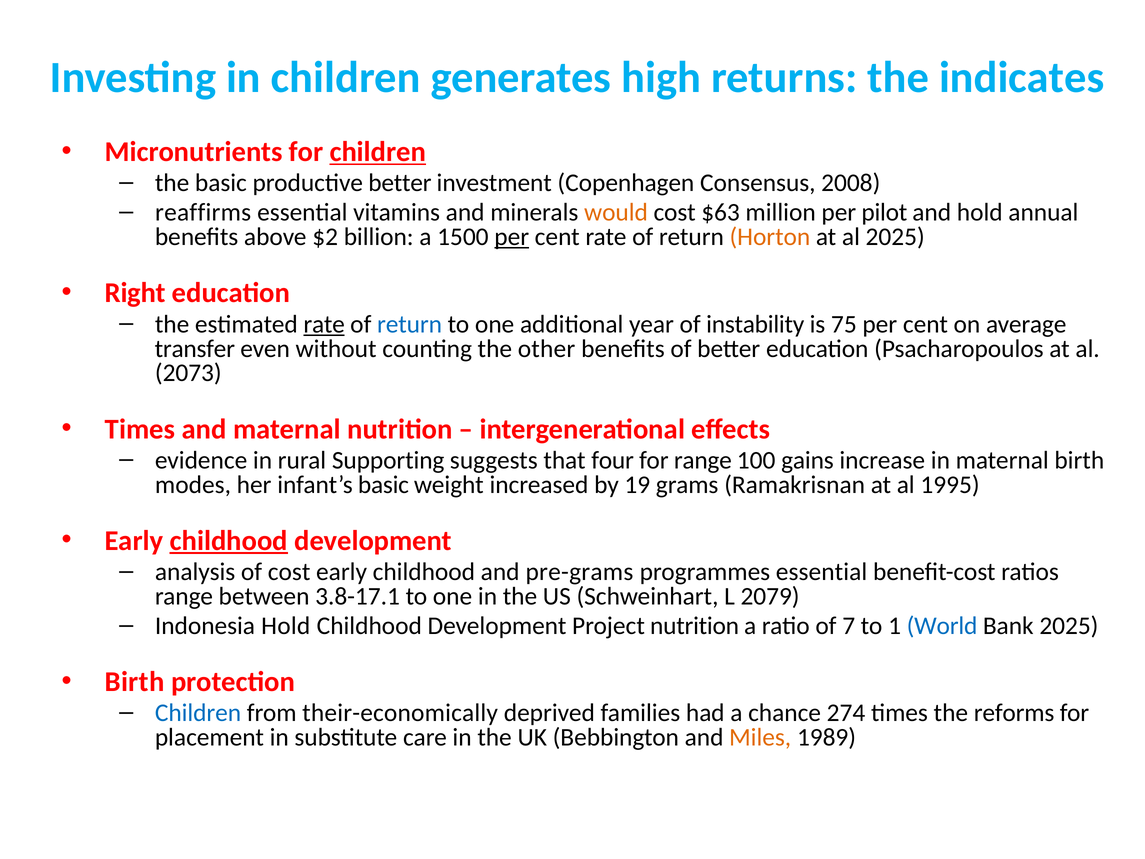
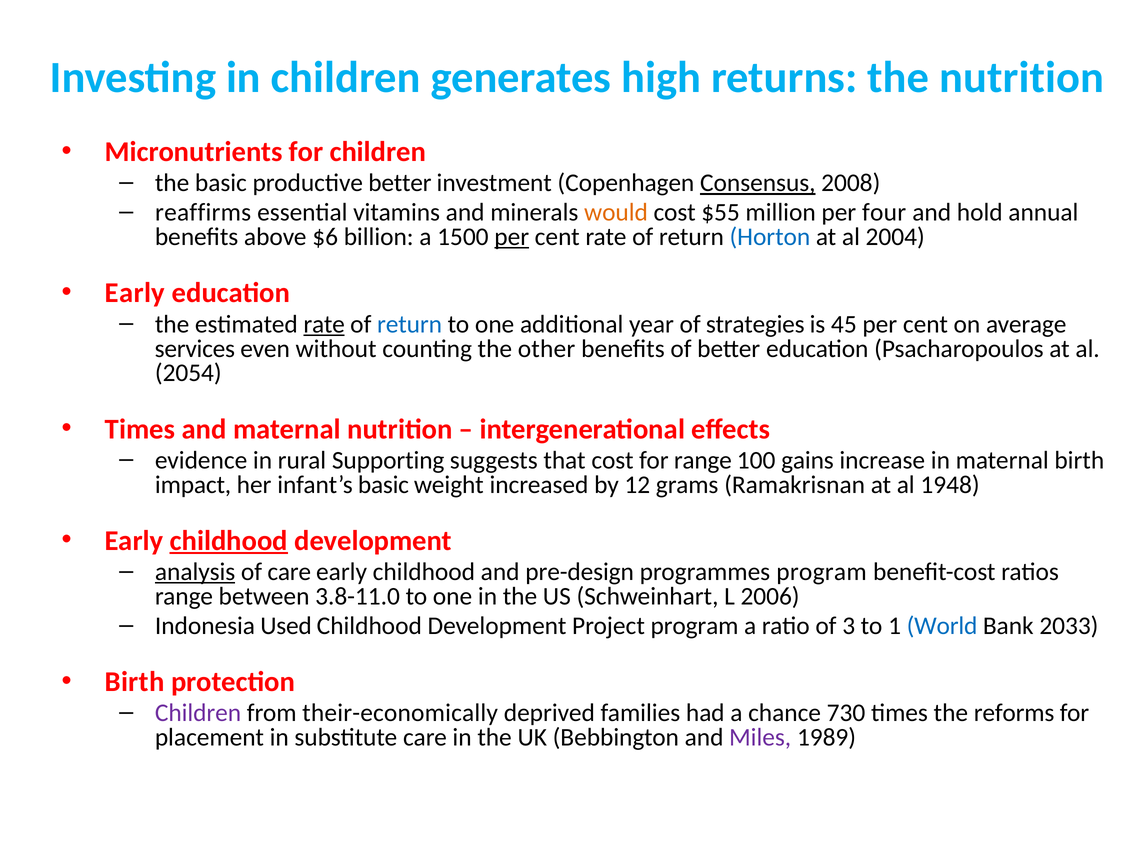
the indicates: indicates -> nutrition
children at (378, 152) underline: present -> none
Consensus underline: none -> present
$63: $63 -> $55
pilot: pilot -> four
$2: $2 -> $6
Horton colour: orange -> blue
al 2025: 2025 -> 2004
Right at (135, 293): Right -> Early
instability: instability -> strategies
75: 75 -> 45
transfer: transfer -> services
2073: 2073 -> 2054
that four: four -> cost
modes: modes -> impact
19: 19 -> 12
1995: 1995 -> 1948
analysis underline: none -> present
of cost: cost -> care
pre-grams: pre-grams -> pre-design
programmes essential: essential -> program
3.8-17.1: 3.8-17.1 -> 3.8-11.0
2079: 2079 -> 2006
Indonesia Hold: Hold -> Used
Project nutrition: nutrition -> program
7: 7 -> 3
Bank 2025: 2025 -> 2033
Children at (198, 713) colour: blue -> purple
274: 274 -> 730
Miles colour: orange -> purple
